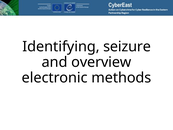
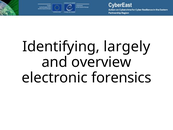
seizure: seizure -> largely
methods: methods -> forensics
